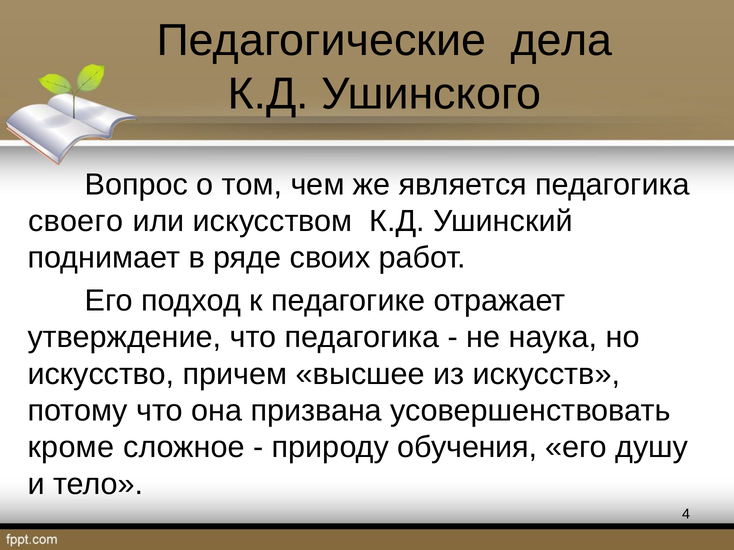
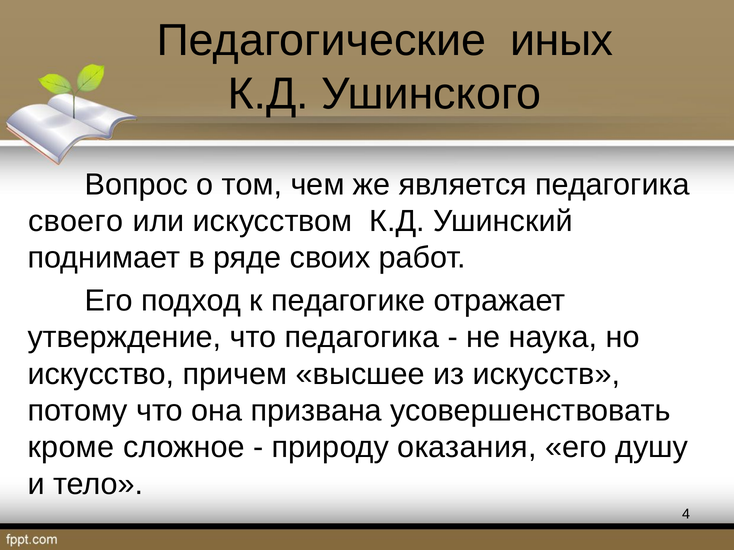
дела: дела -> иных
обучения: обучения -> оказания
